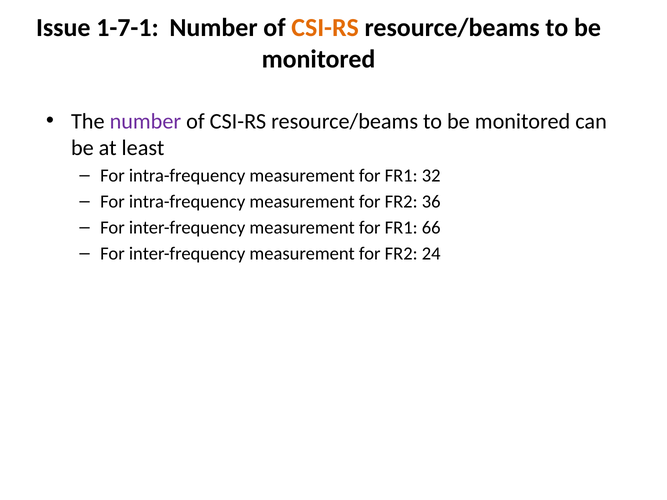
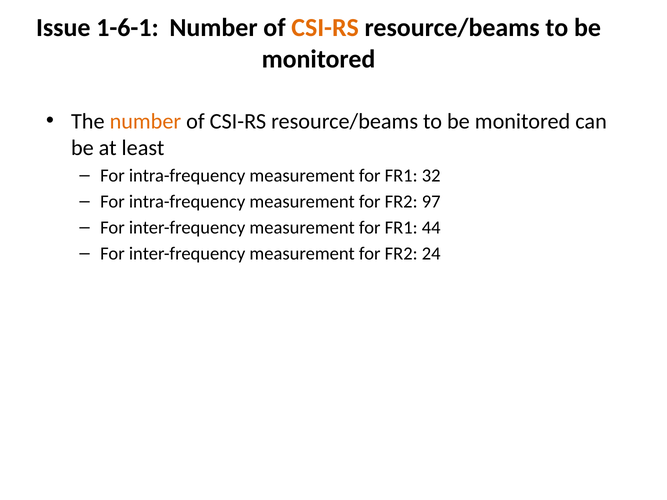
1-7-1: 1-7-1 -> 1-6-1
number at (145, 121) colour: purple -> orange
36: 36 -> 97
66: 66 -> 44
